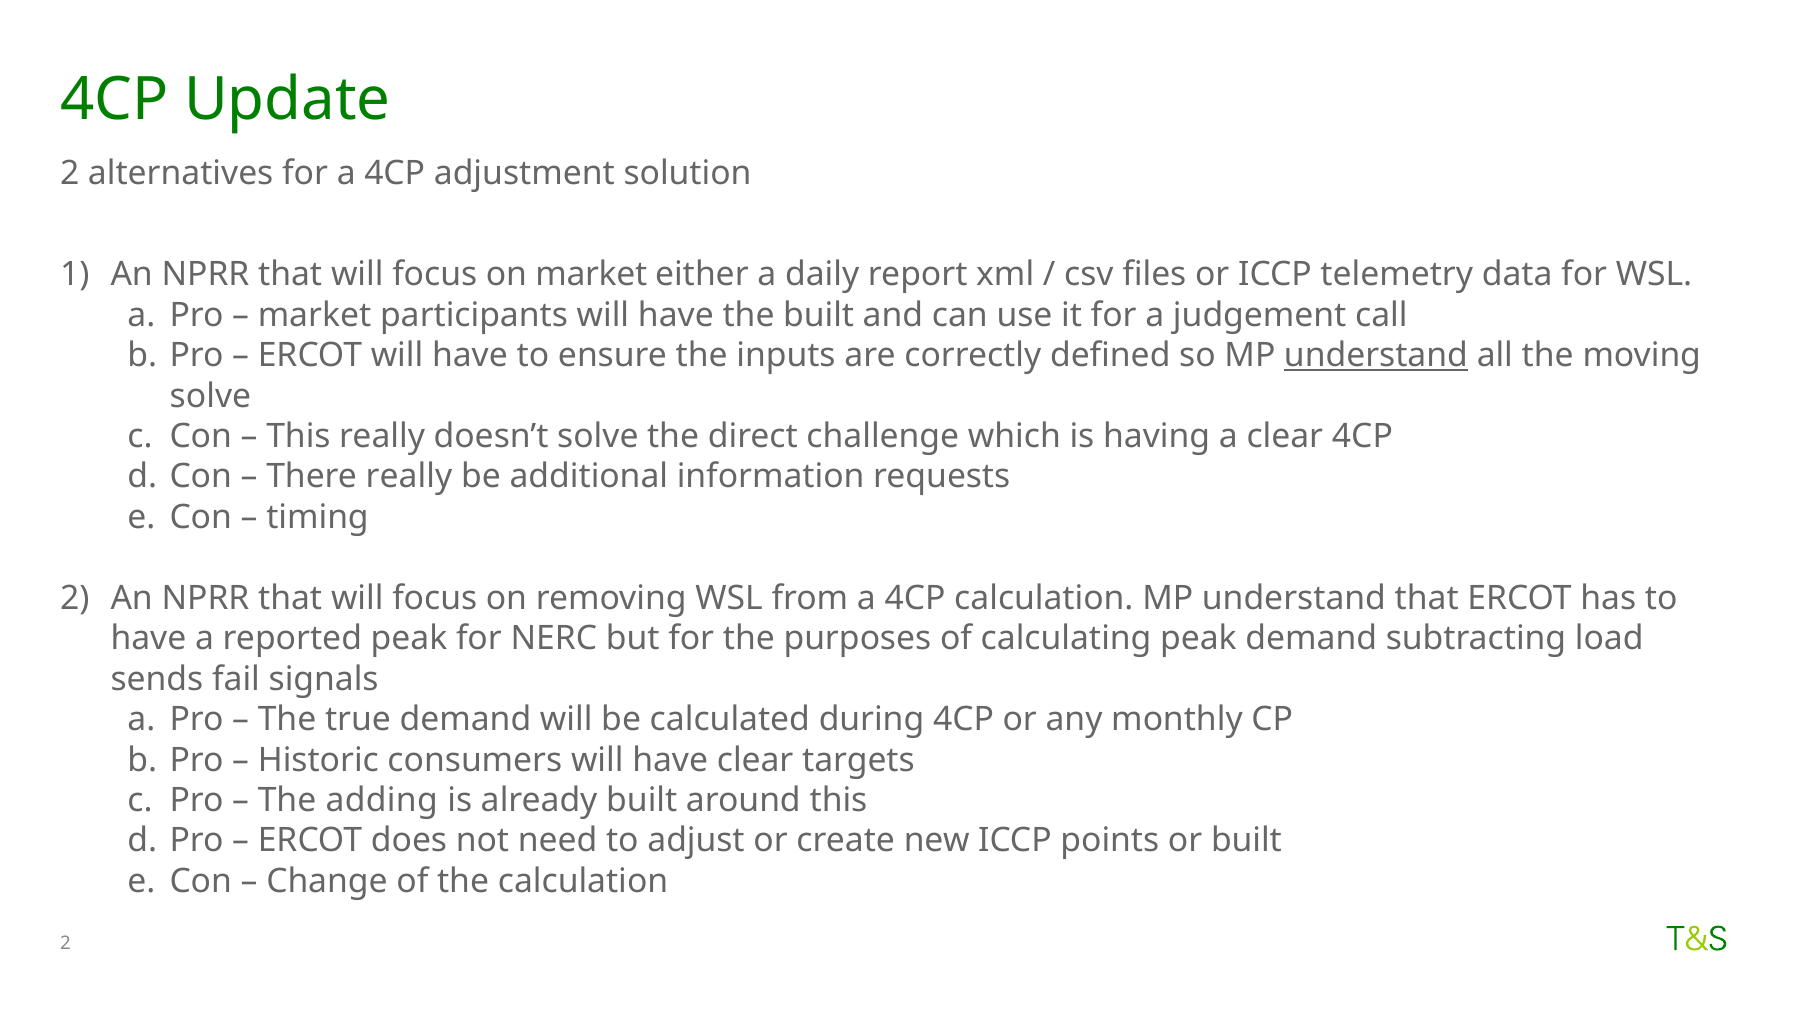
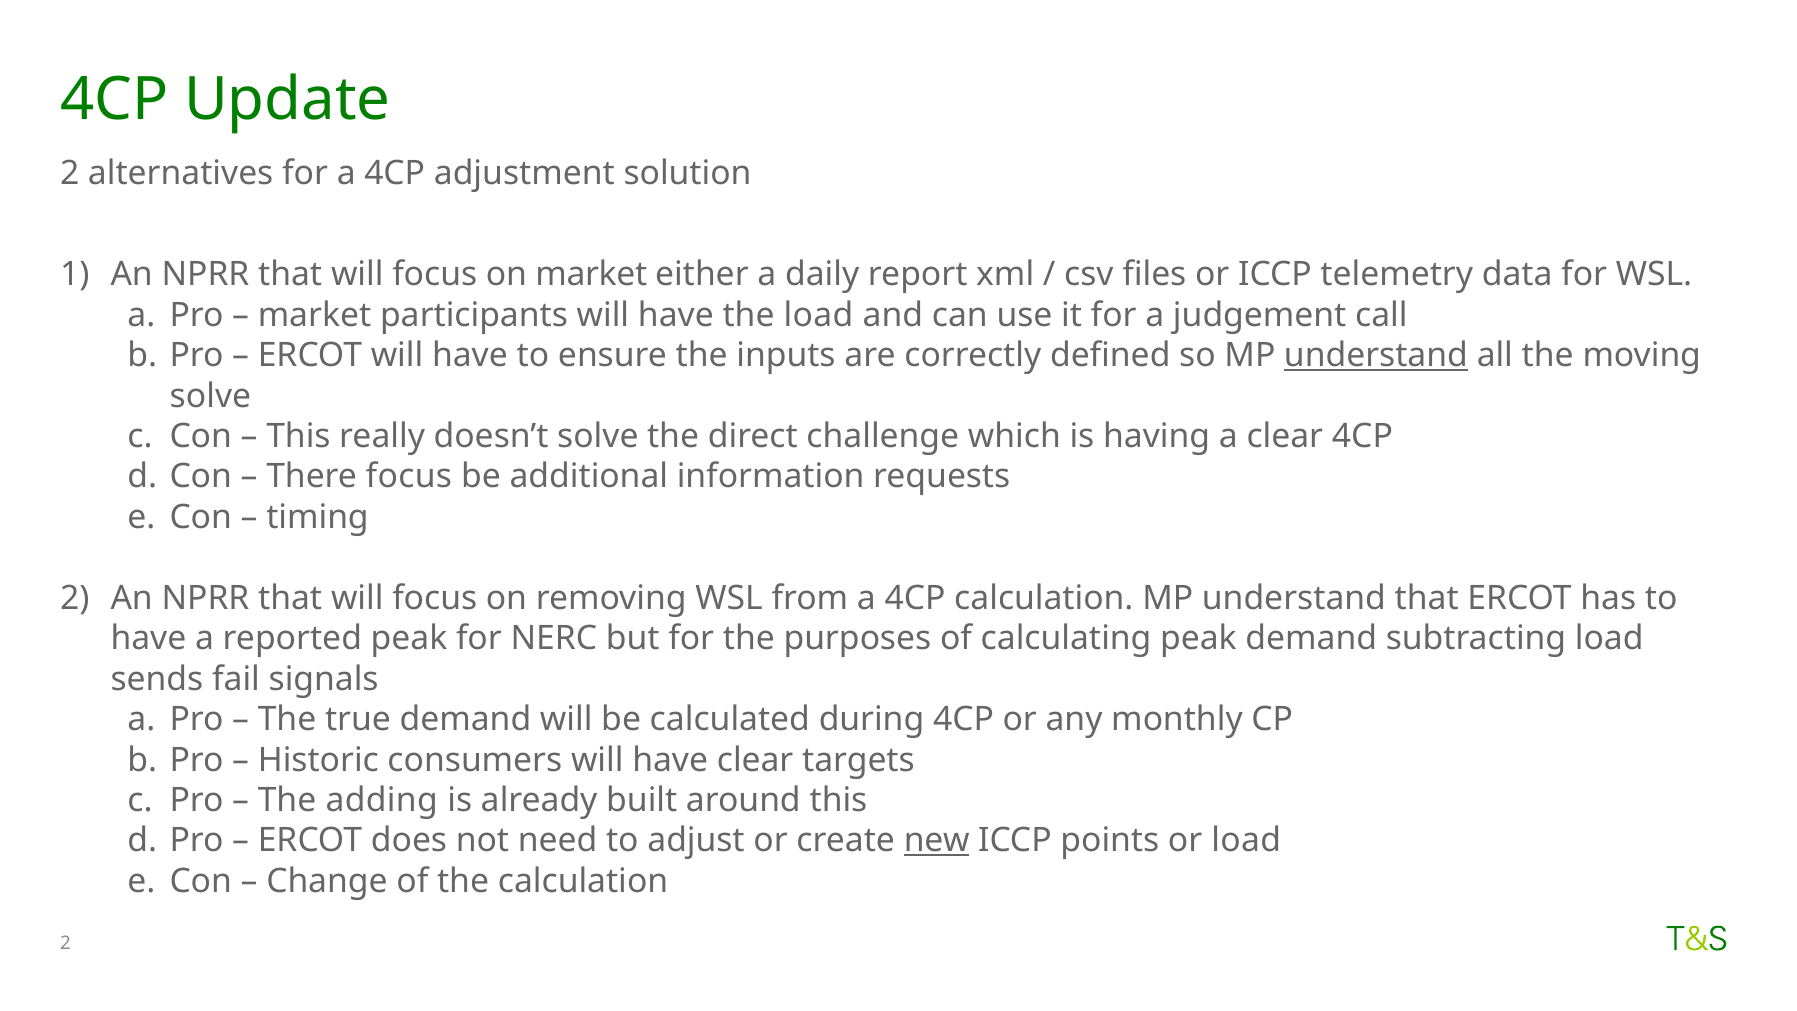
the built: built -> load
There really: really -> focus
new underline: none -> present
or built: built -> load
